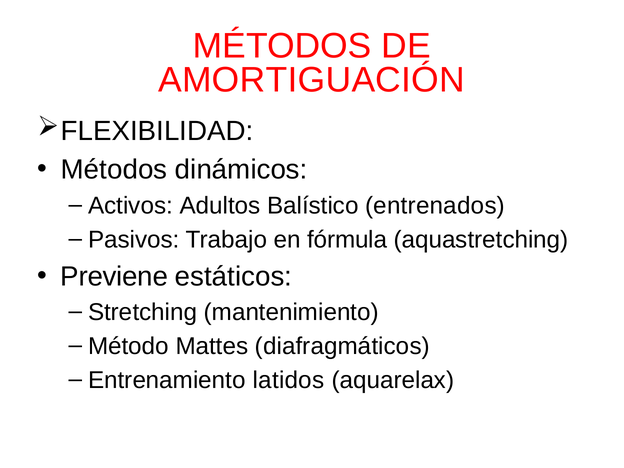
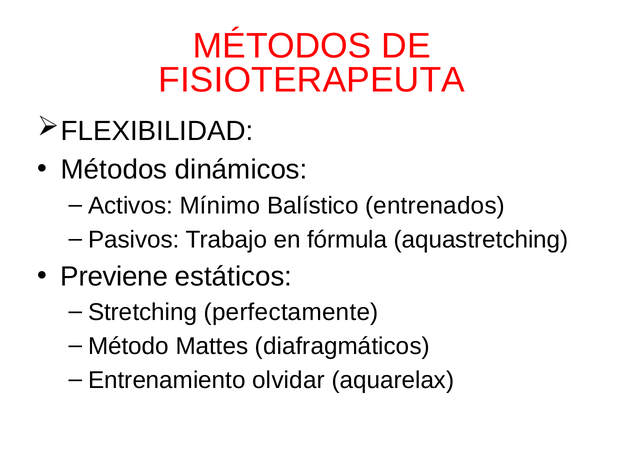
AMORTIGUACIÓN: AMORTIGUACIÓN -> FISIOTERAPEUTA
Adultos: Adultos -> Mínimo
mantenimiento: mantenimiento -> perfectamente
latidos: latidos -> olvidar
